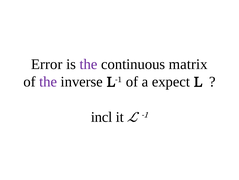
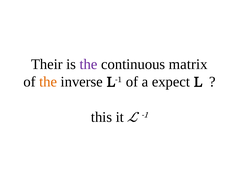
Error: Error -> Their
the at (48, 81) colour: purple -> orange
incl: incl -> this
